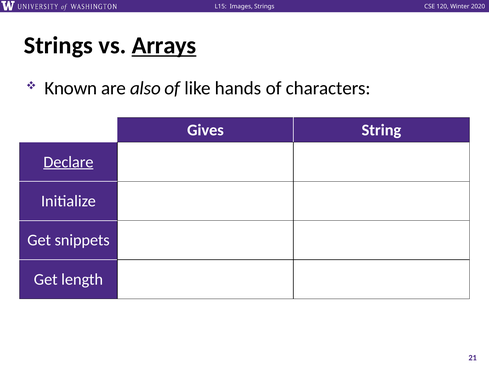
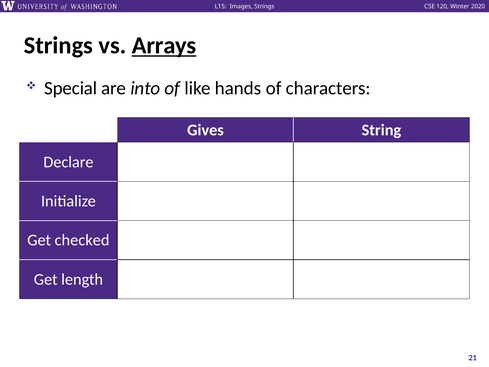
Known: Known -> Special
also: also -> into
Declare underline: present -> none
snippets: snippets -> checked
